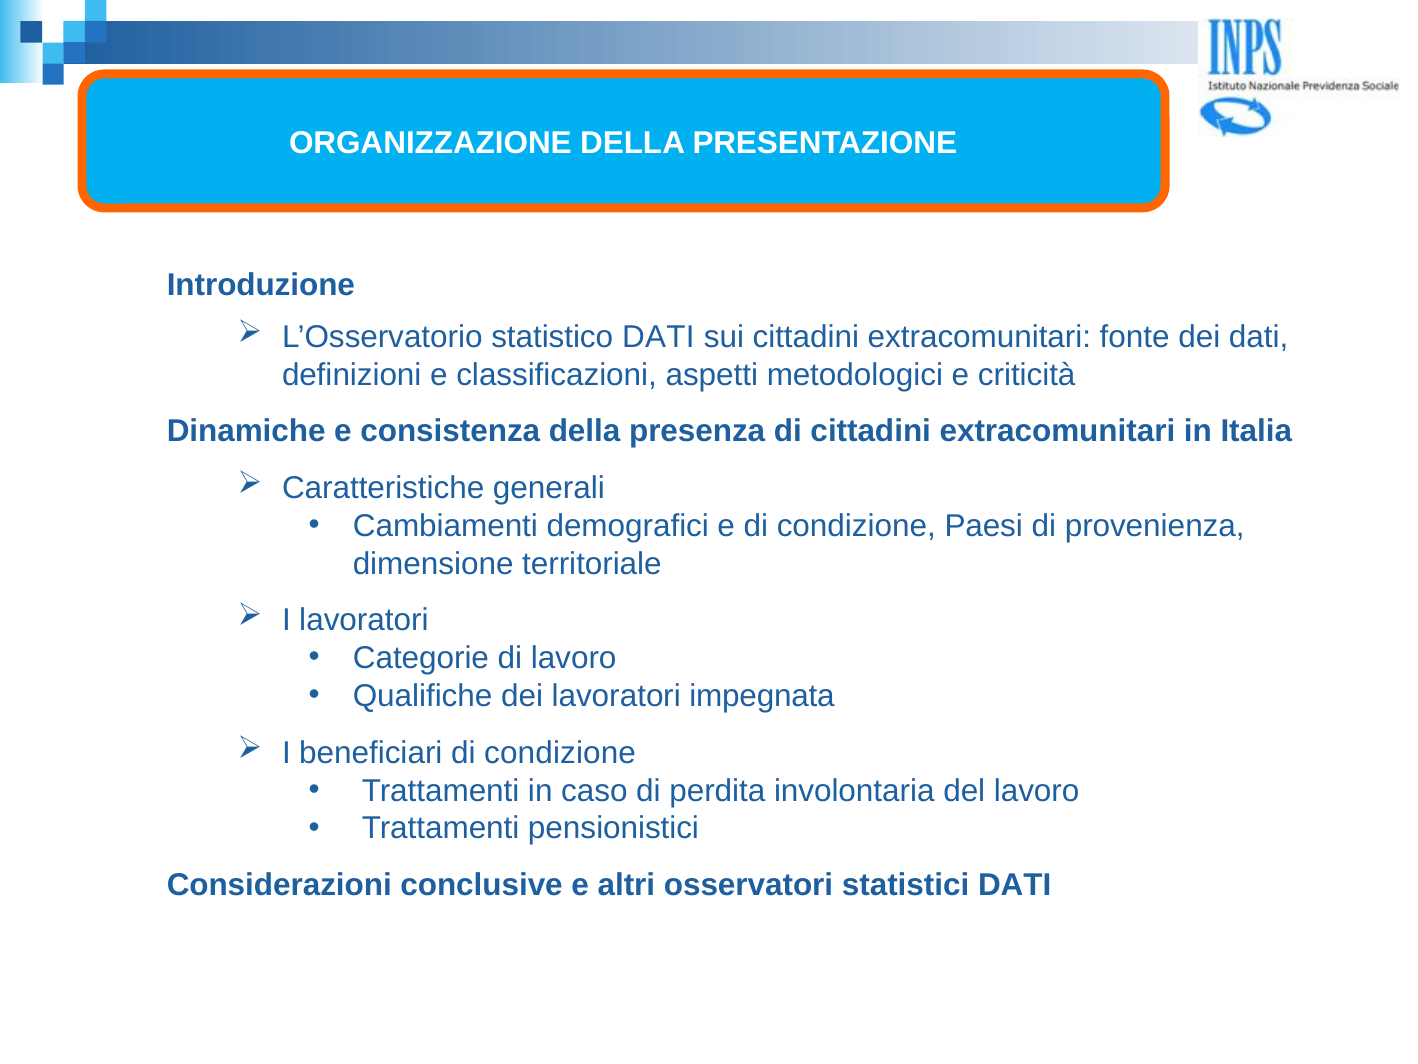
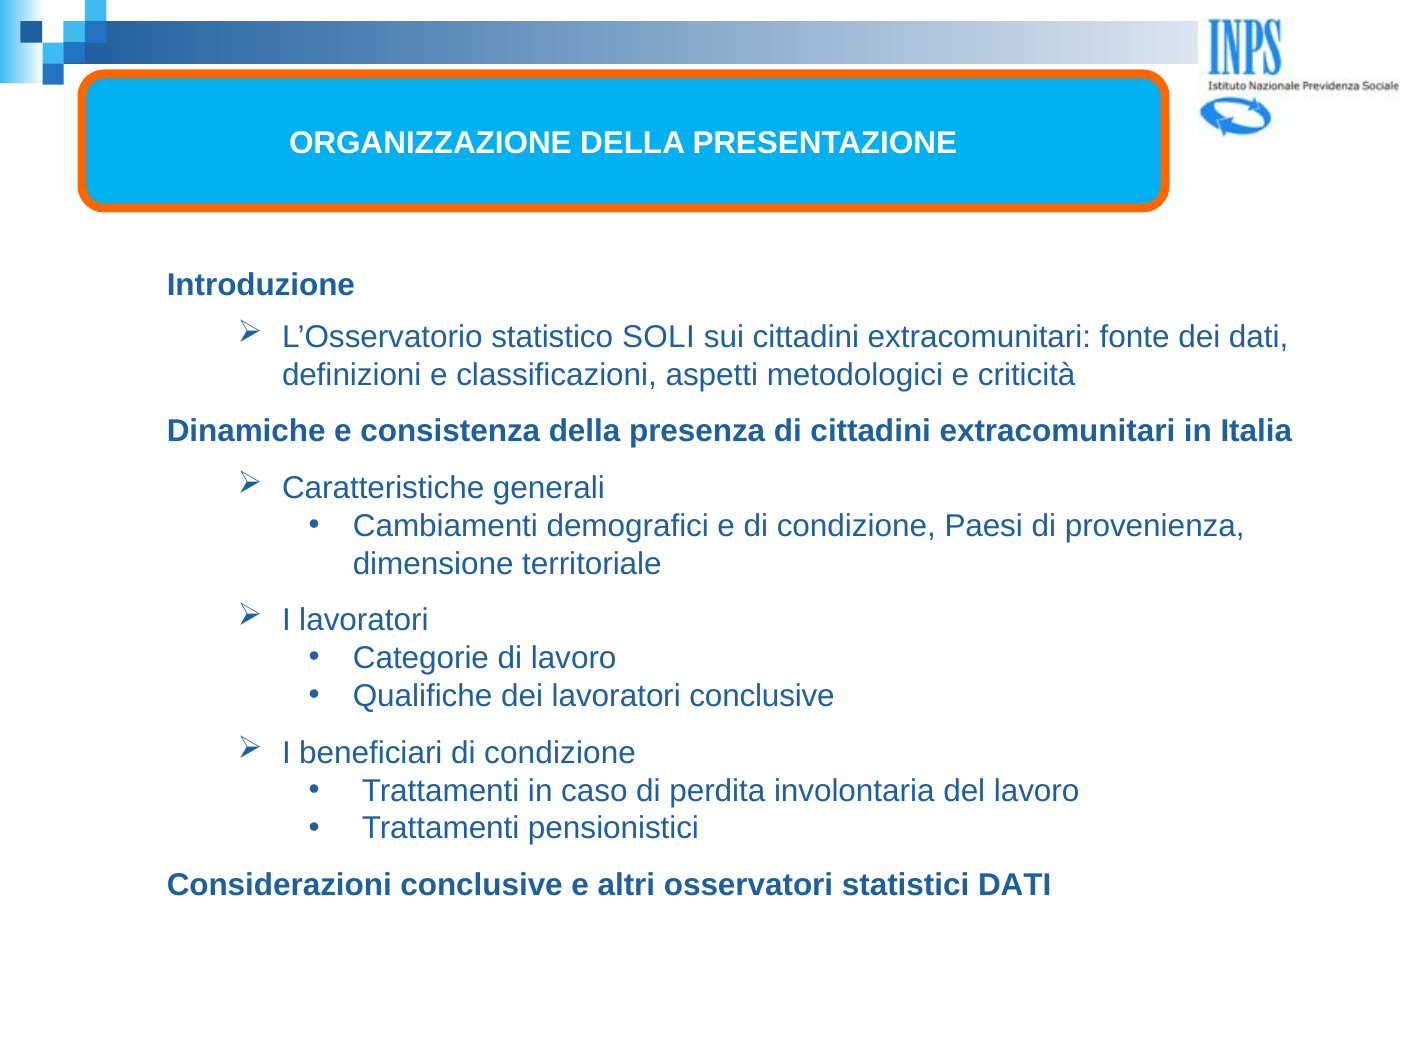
statistico DATI: DATI -> SOLI
lavoratori impegnata: impegnata -> conclusive
